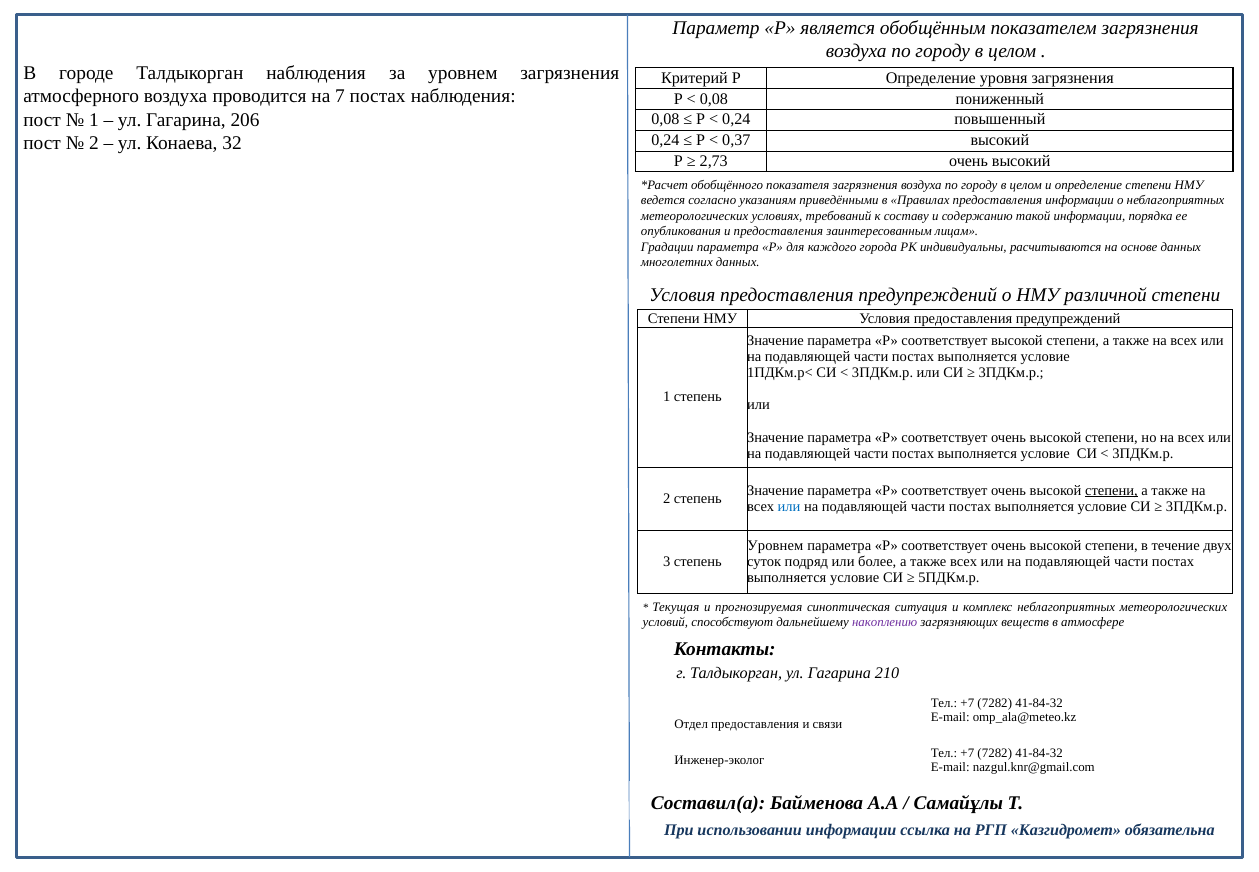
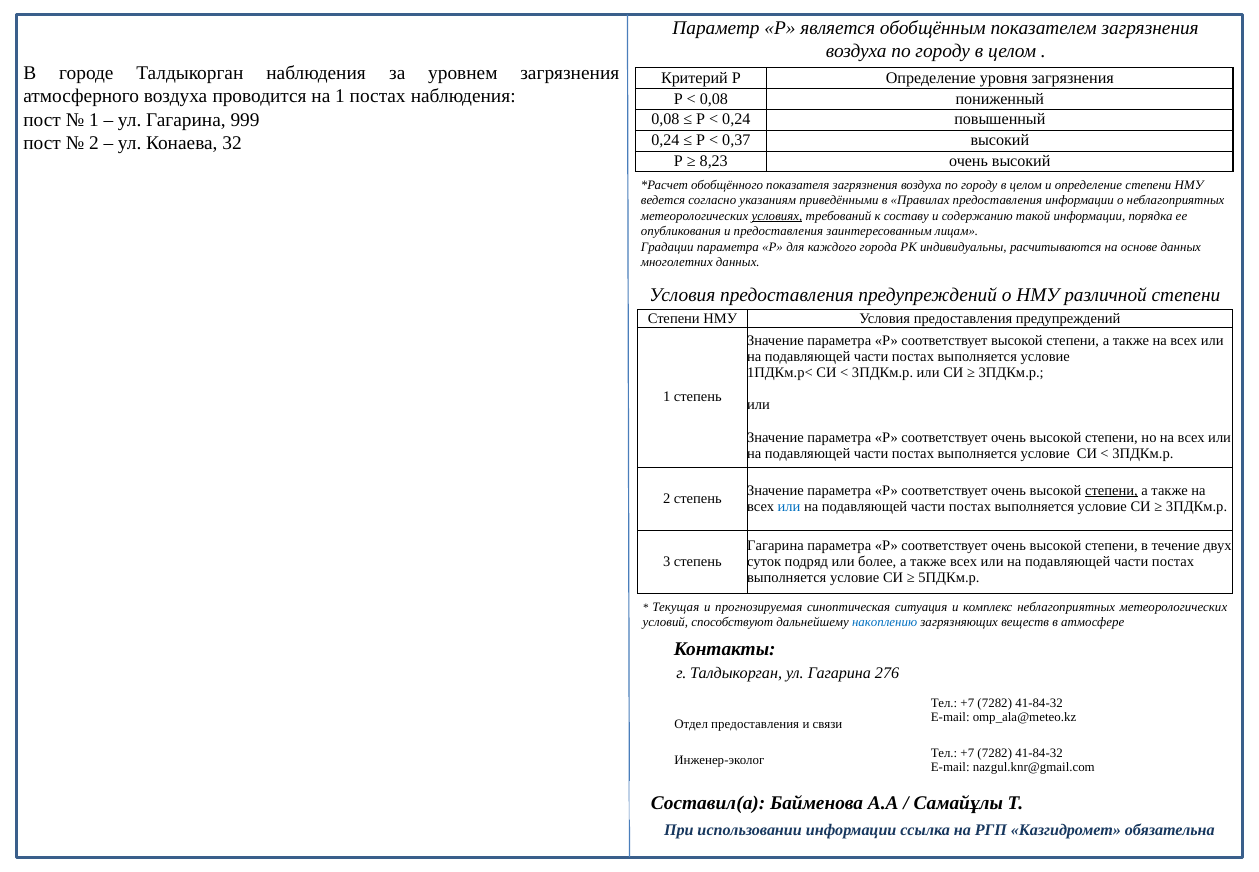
на 7: 7 -> 1
206: 206 -> 999
2,73: 2,73 -> 8,23
условиях underline: none -> present
Уровнем at (775, 545): Уровнем -> Гагарина
накоплению colour: purple -> blue
210: 210 -> 276
